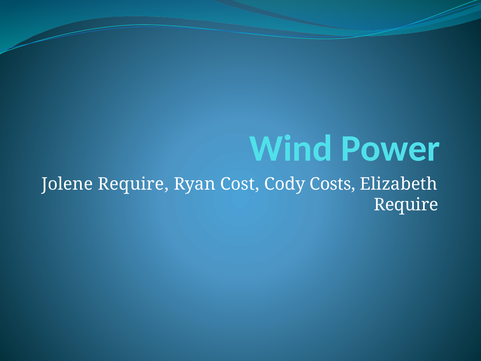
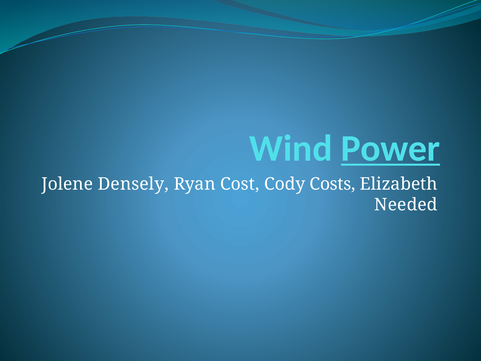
Power underline: none -> present
Jolene Require: Require -> Densely
Require at (406, 205): Require -> Needed
